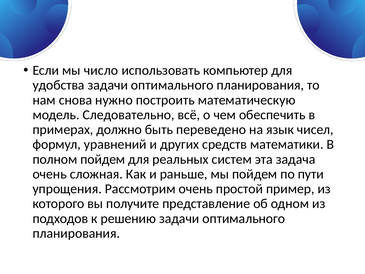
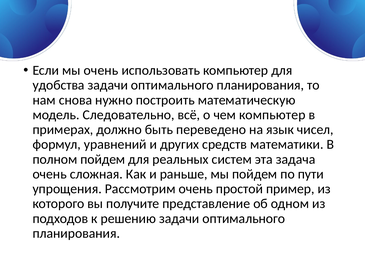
мы число: число -> очень
чем обеспечить: обеспечить -> компьютер
